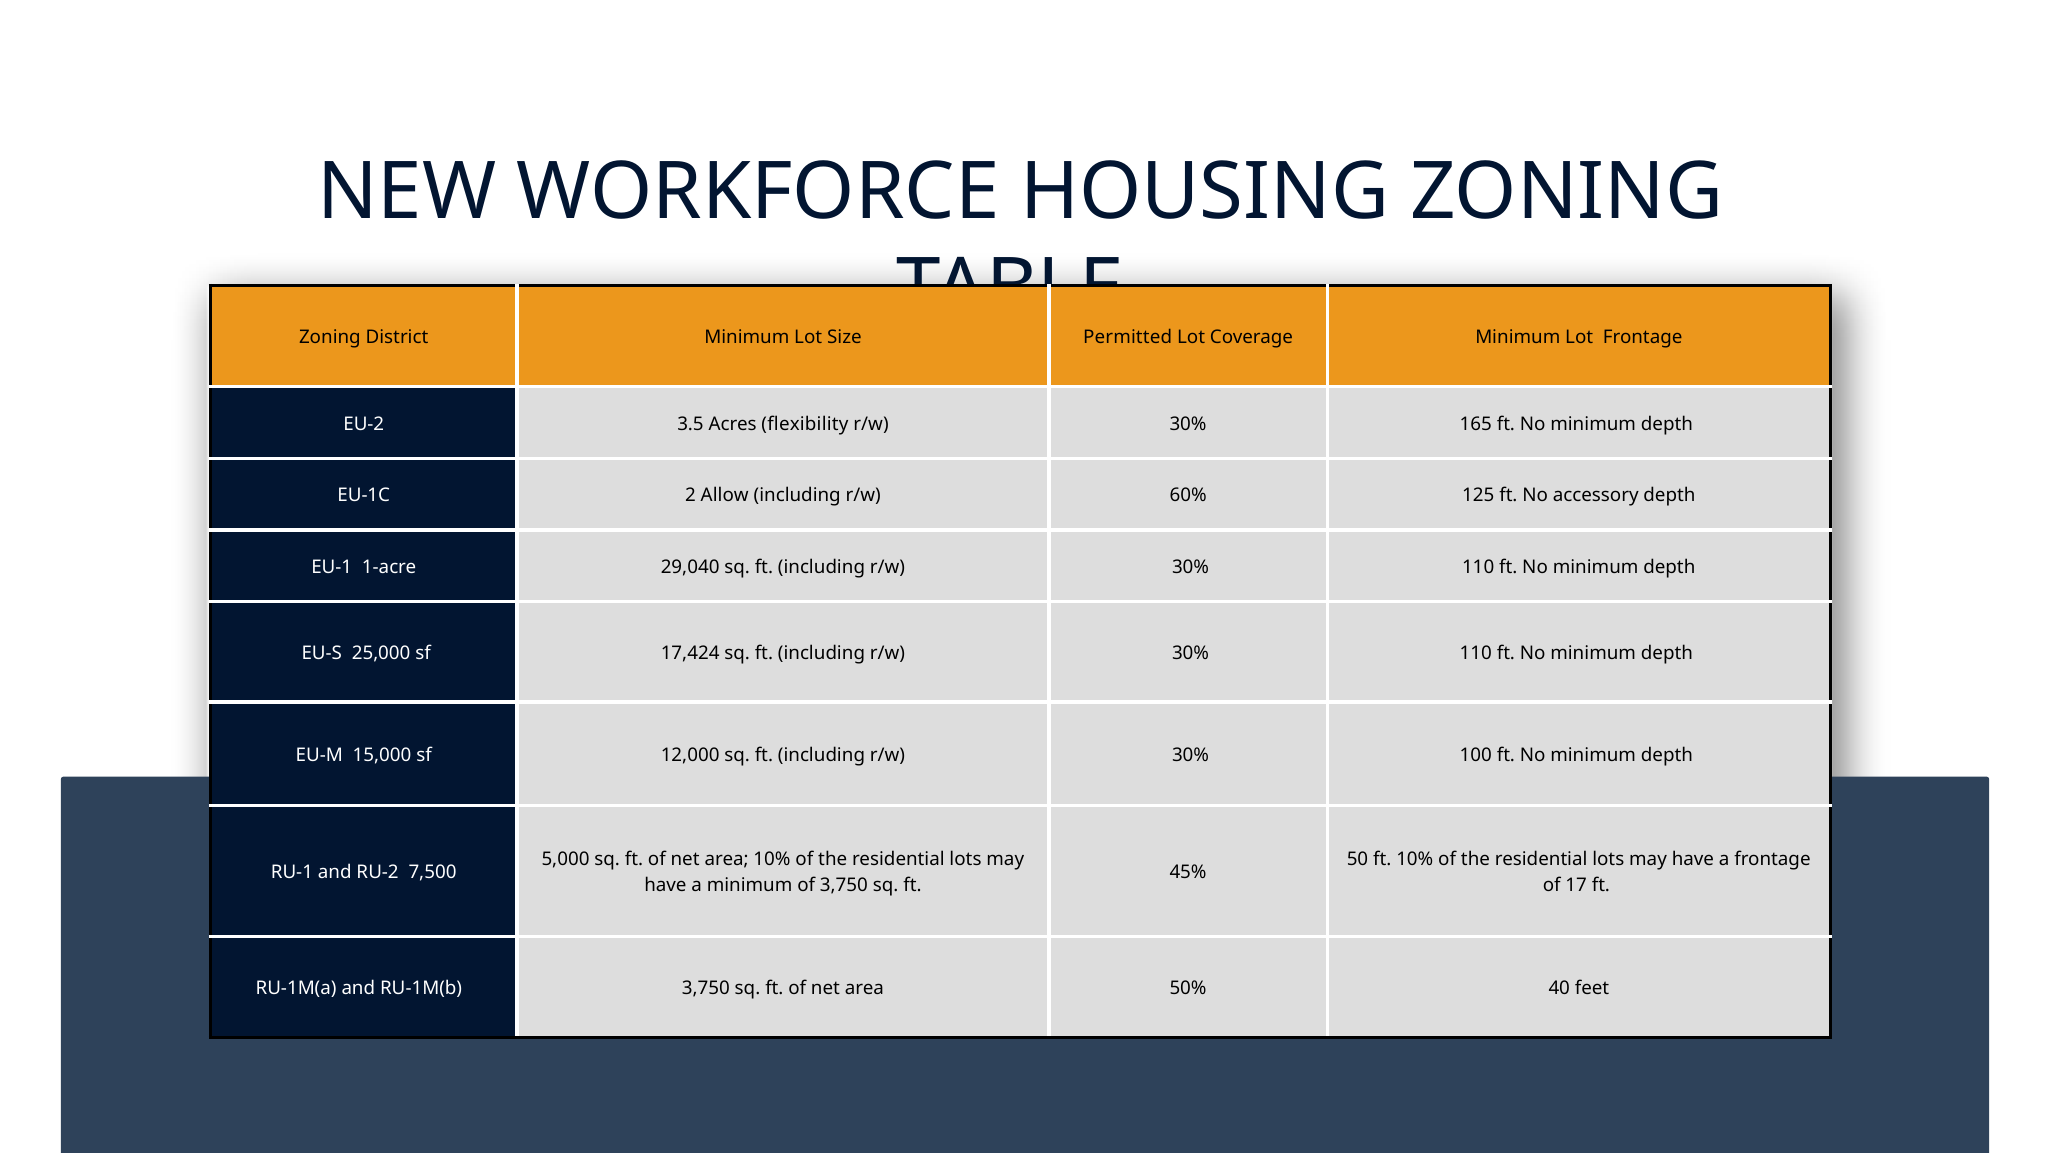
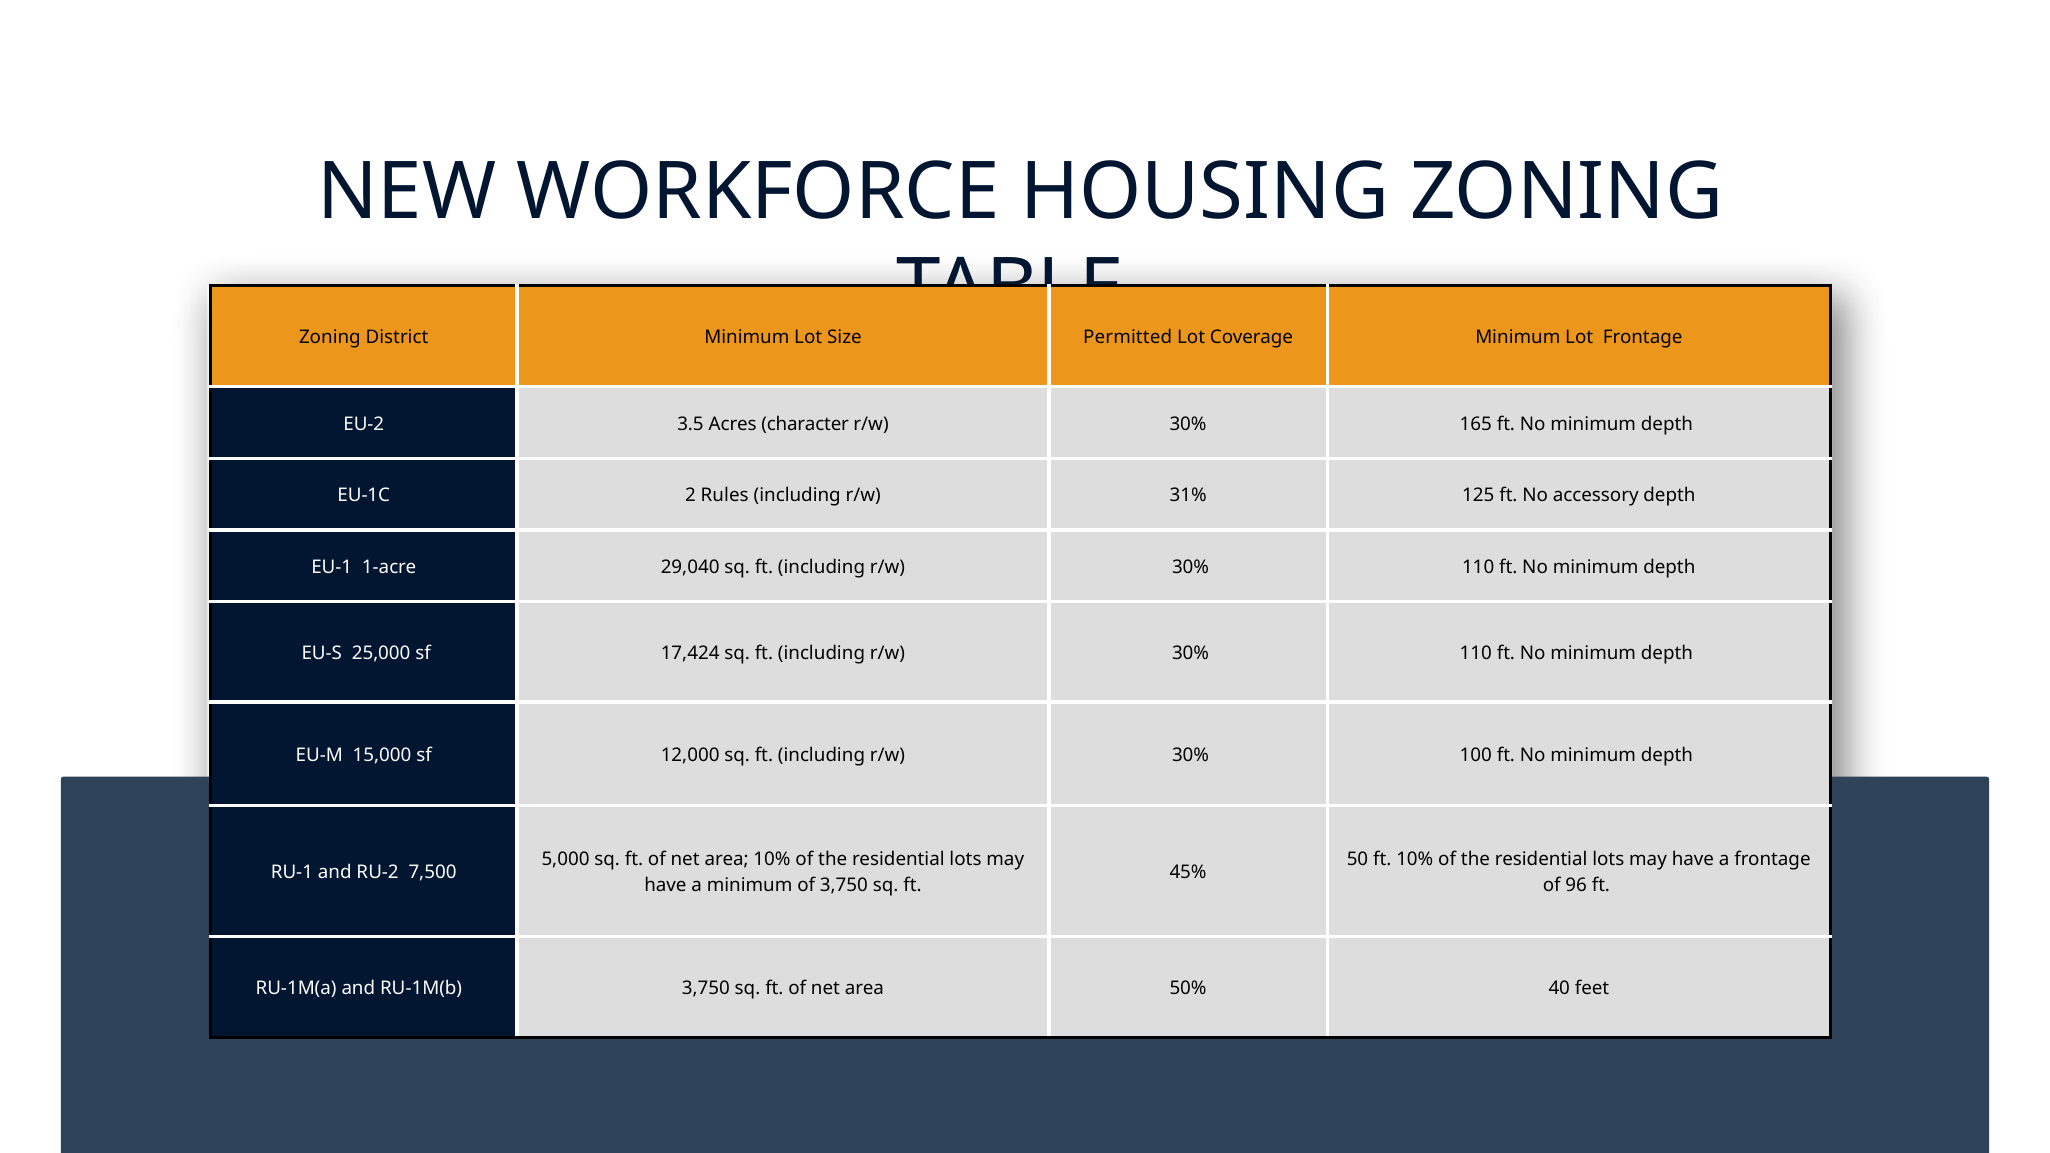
flexibility: flexibility -> character
Allow: Allow -> Rules
60%: 60% -> 31%
17: 17 -> 96
